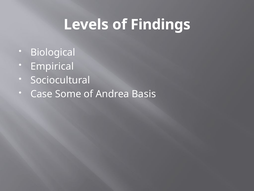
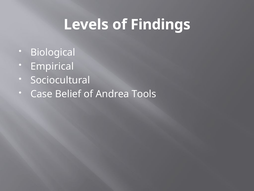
Some: Some -> Belief
Basis: Basis -> Tools
